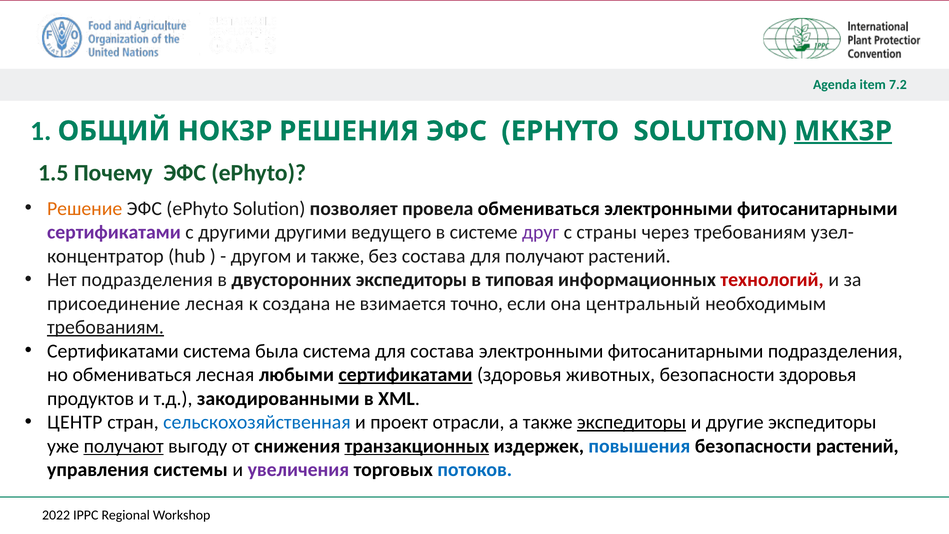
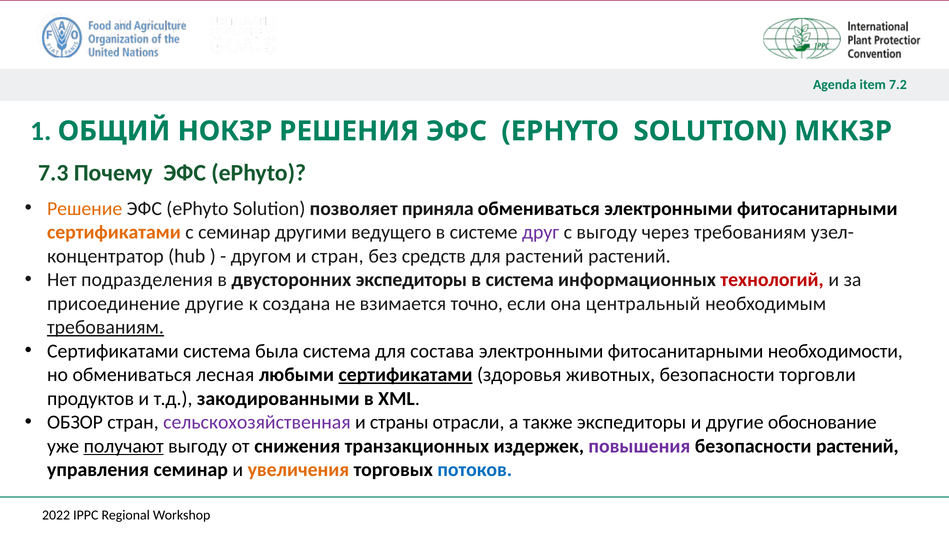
МККЗР underline: present -> none
1.5: 1.5 -> 7.3
провела: провела -> приняла
сертификатами at (114, 232) colour: purple -> orange
с другими: другими -> семинар
с страны: страны -> выгоду
и также: также -> стран
без состава: состава -> средств
для получают: получают -> растений
в типовая: типовая -> система
присоединение лесная: лесная -> другие
фитосанитарными подразделения: подразделения -> необходимости
безопасности здоровья: здоровья -> торговли
ЦЕНТР: ЦЕНТР -> ОБЗОР
сельскохозяйственная colour: blue -> purple
проект: проект -> страны
экспедиторы at (632, 422) underline: present -> none
другие экспедиторы: экспедиторы -> обоснование
транзакционных underline: present -> none
повышения colour: blue -> purple
управления системы: системы -> семинар
увеличения colour: purple -> orange
